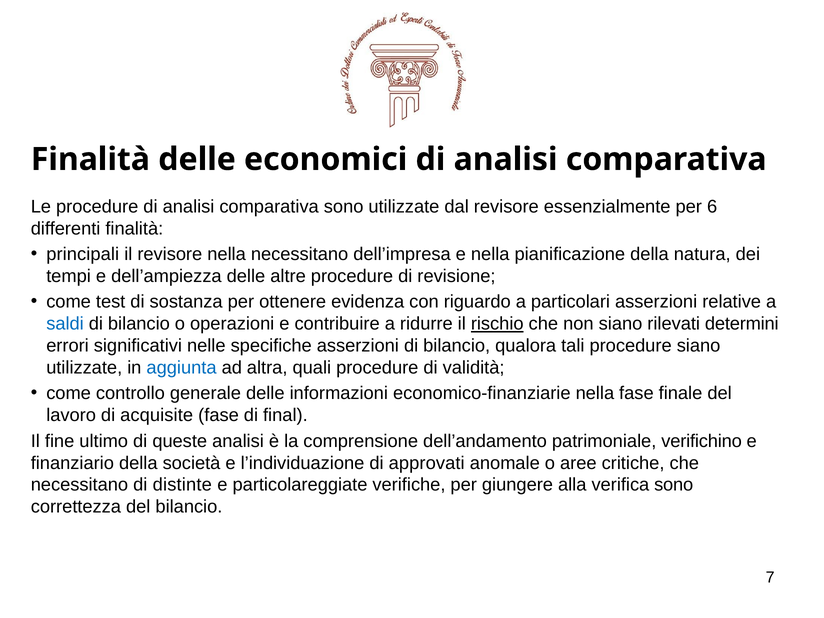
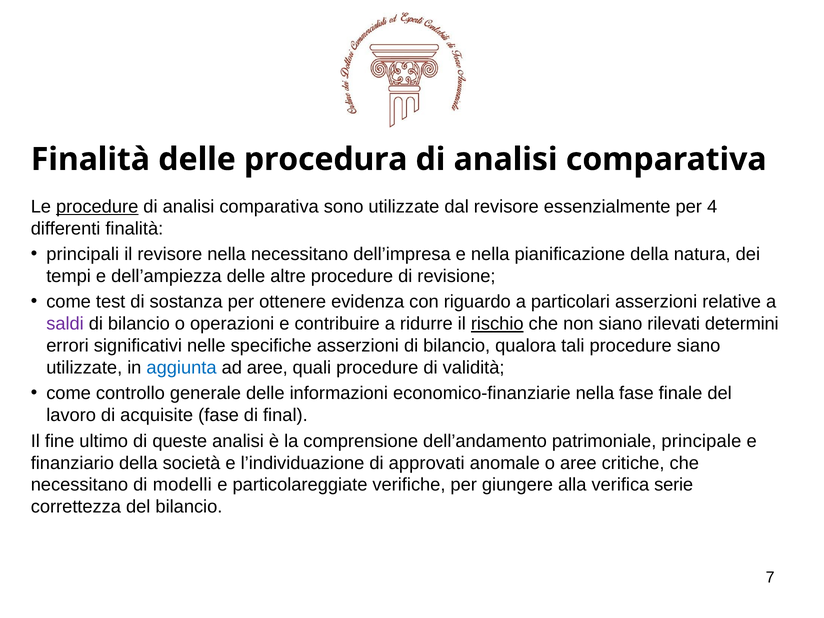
economici: economici -> procedura
procedure at (97, 207) underline: none -> present
6: 6 -> 4
saldi colour: blue -> purple
ad altra: altra -> aree
verifichino: verifichino -> principale
distinte: distinte -> modelli
verifica sono: sono -> serie
